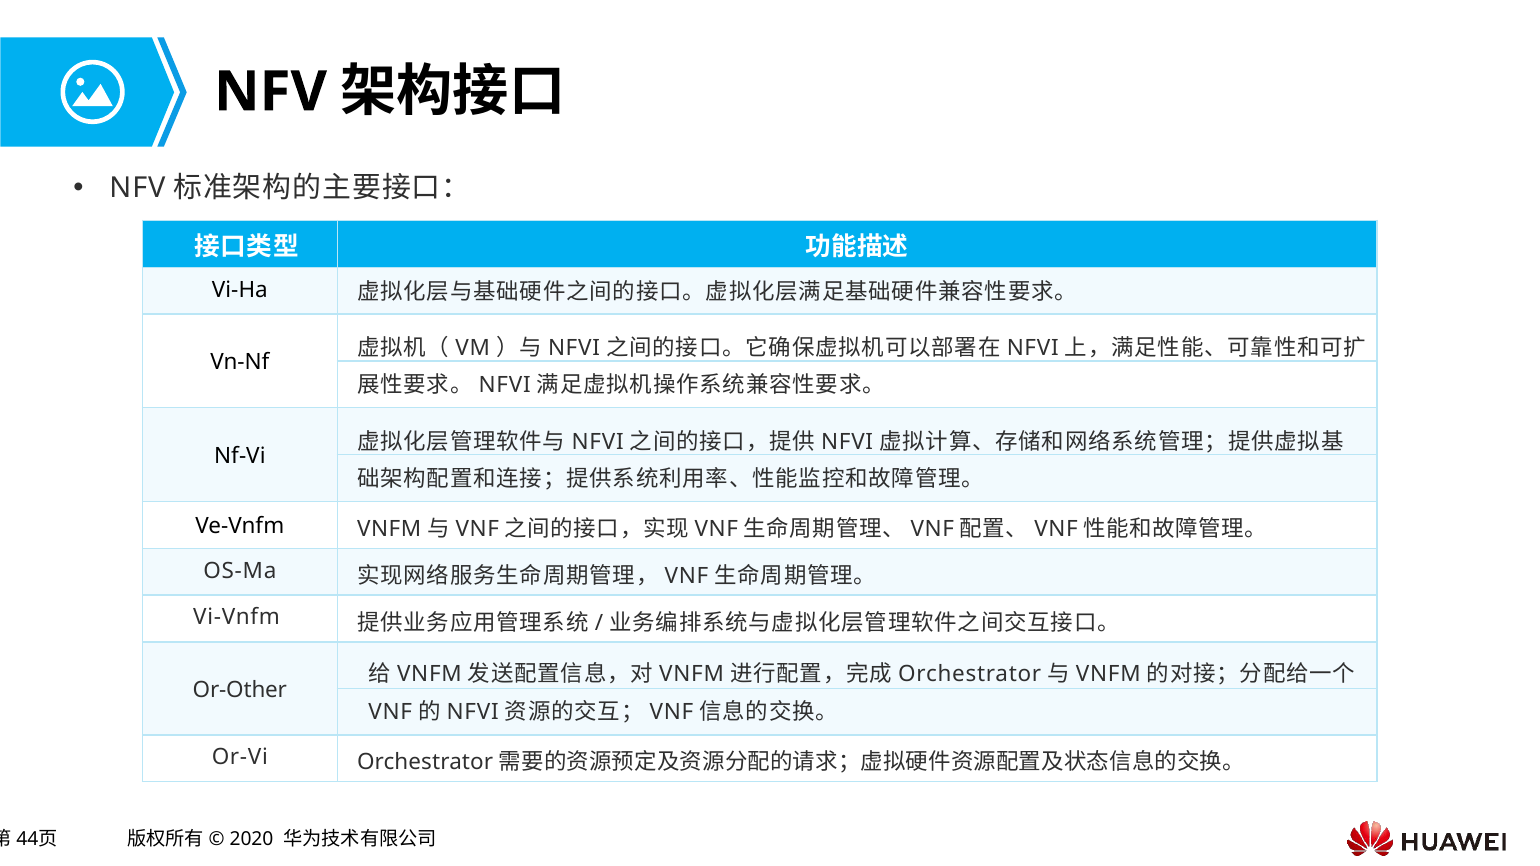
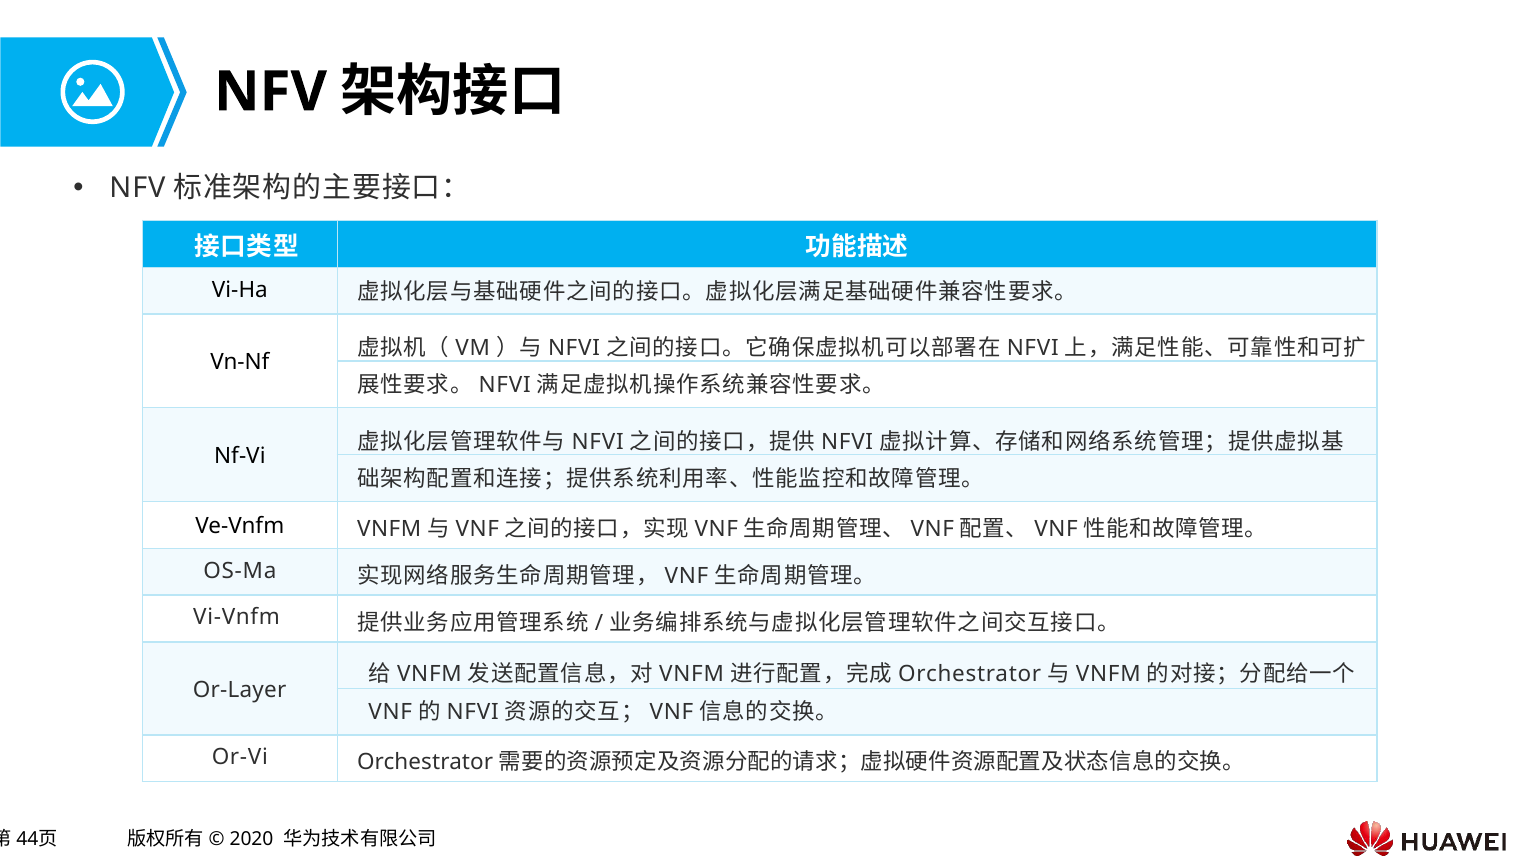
Or-Other: Or-Other -> Or-Layer
